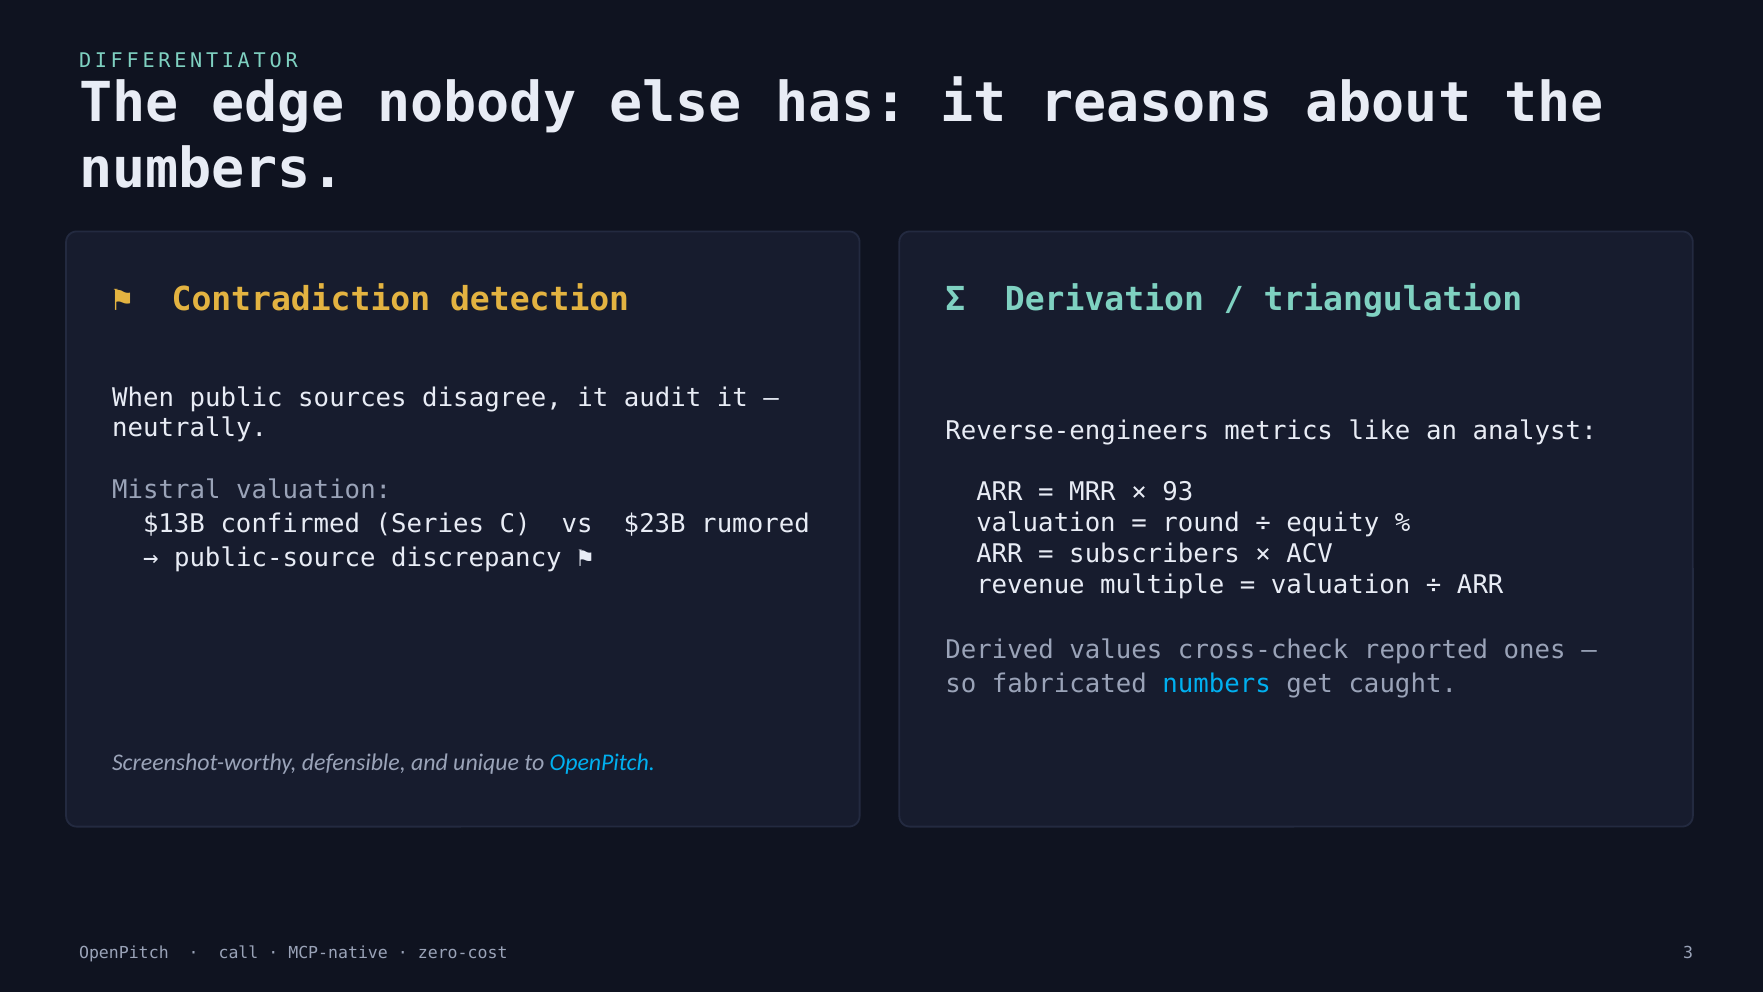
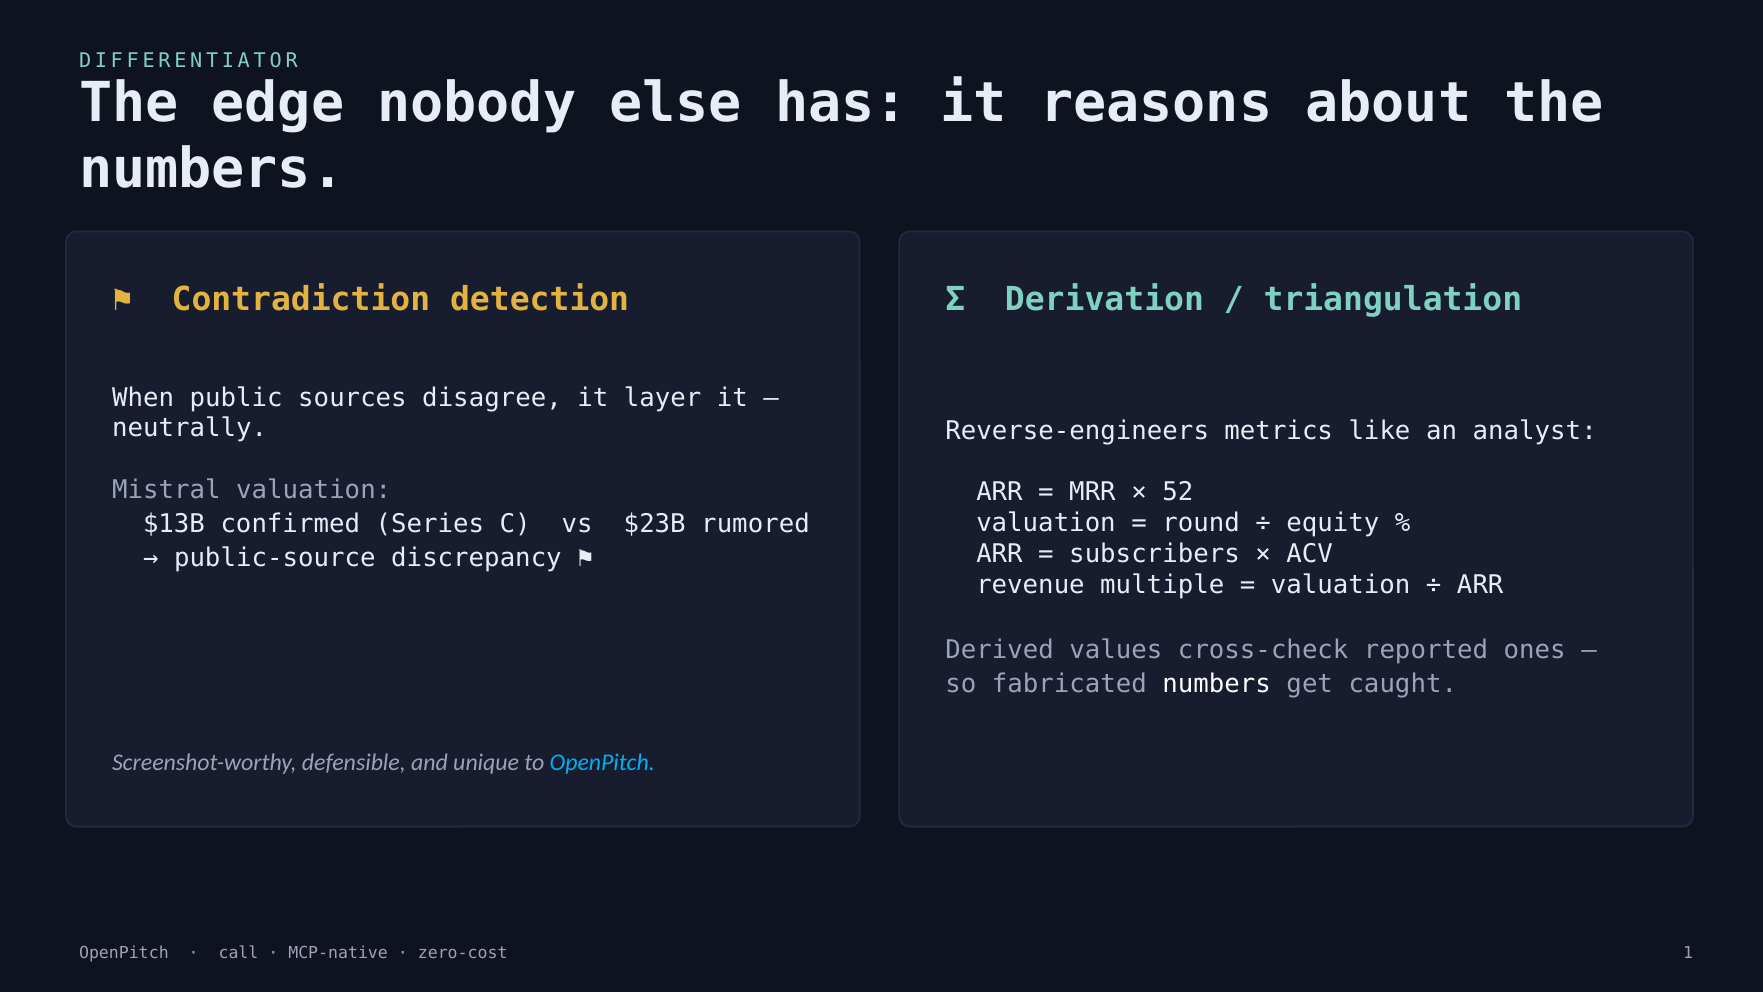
audit: audit -> layer
93: 93 -> 52
numbers at (1217, 684) colour: light blue -> white
3: 3 -> 1
